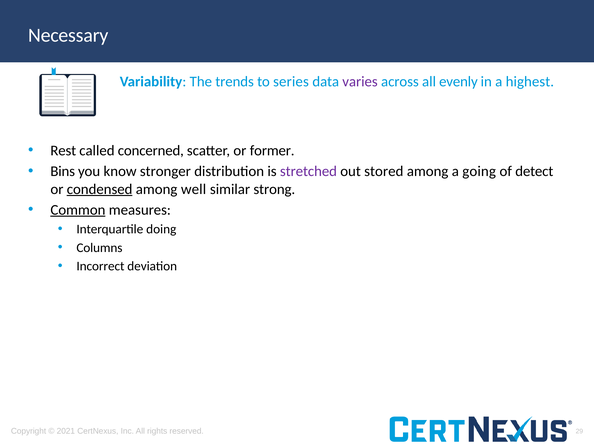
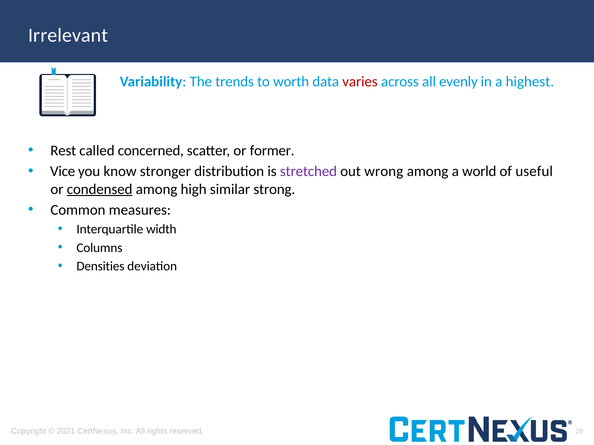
Necessary: Necessary -> Irrelevant
series: series -> worth
varies colour: purple -> red
Bins: Bins -> Vice
stored: stored -> wrong
going: going -> world
detect: detect -> useful
well: well -> high
Common underline: present -> none
doing: doing -> width
Incorrect: Incorrect -> Densities
